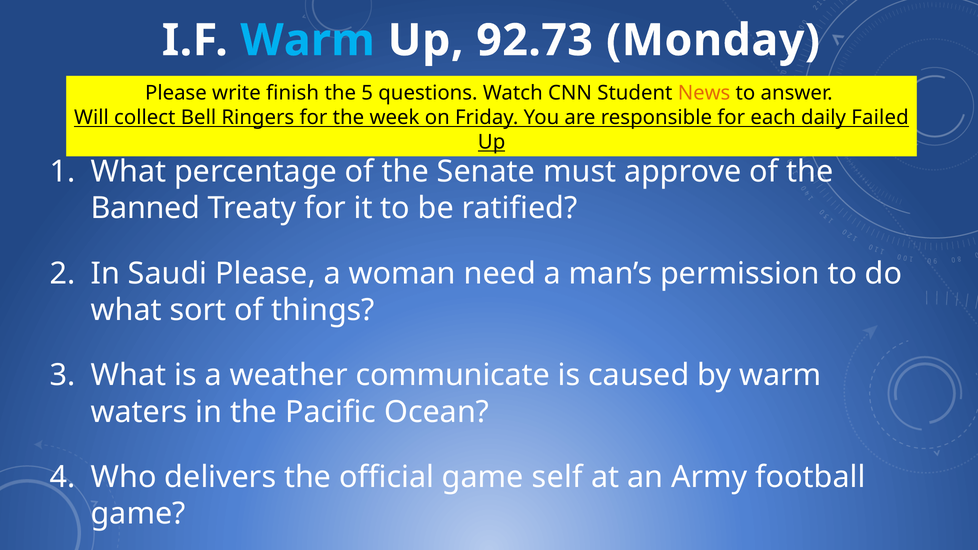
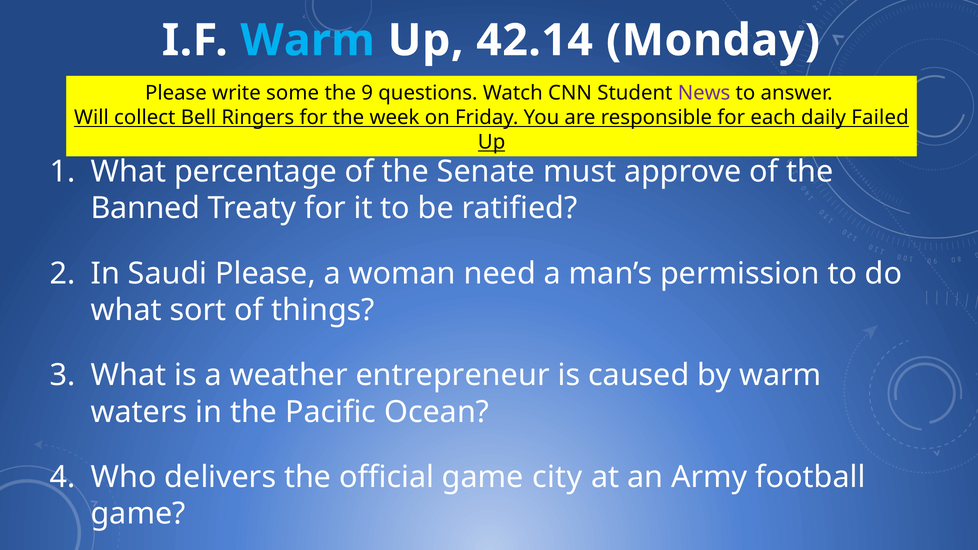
92.73: 92.73 -> 42.14
finish: finish -> some
5: 5 -> 9
News colour: orange -> purple
communicate: communicate -> entrepreneur
self: self -> city
